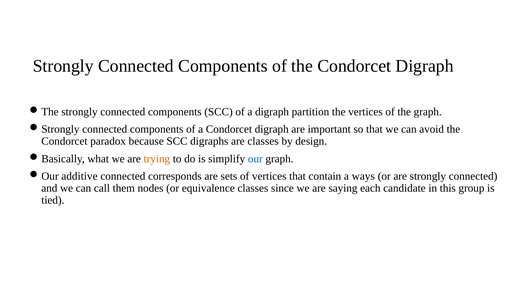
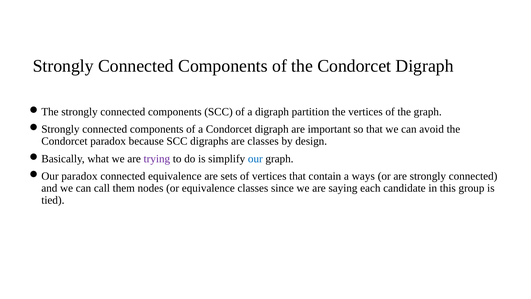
trying colour: orange -> purple
additive at (79, 176): additive -> paradox
connected corresponds: corresponds -> equivalence
